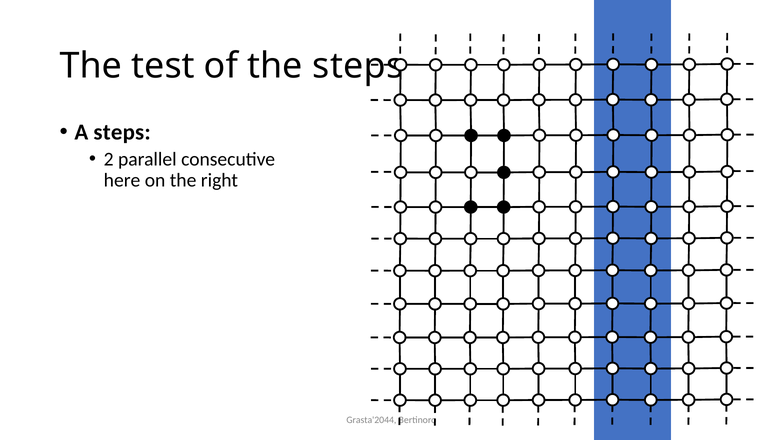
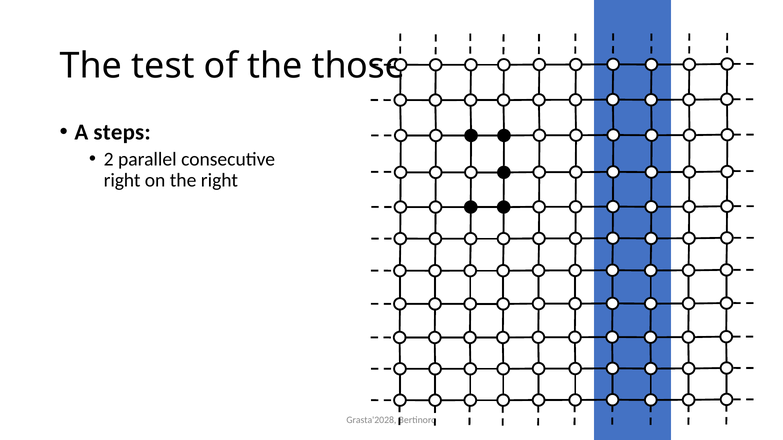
the steps: steps -> those
here at (122, 181): here -> right
Grasta'2044: Grasta'2044 -> Grasta'2028
